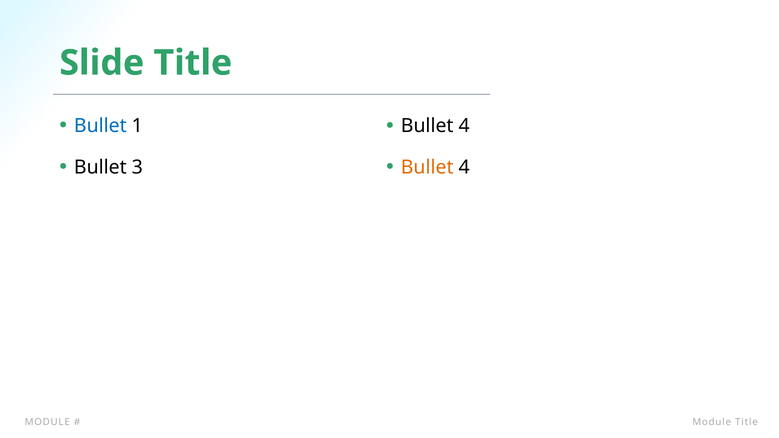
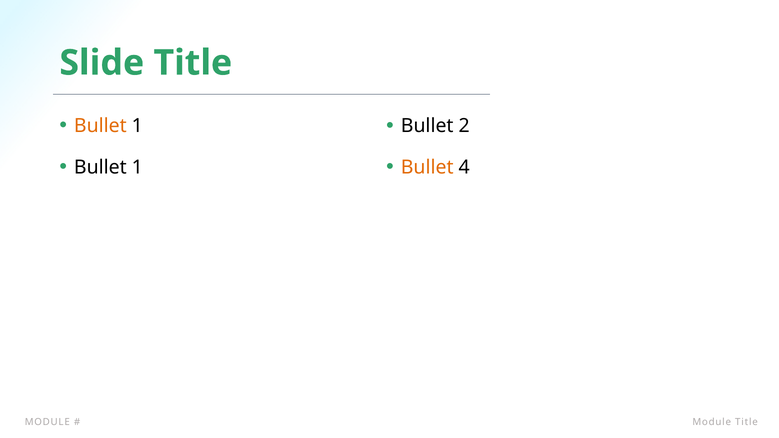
Bullet at (100, 126) colour: blue -> orange
4 at (464, 126): 4 -> 2
3 at (137, 167): 3 -> 1
